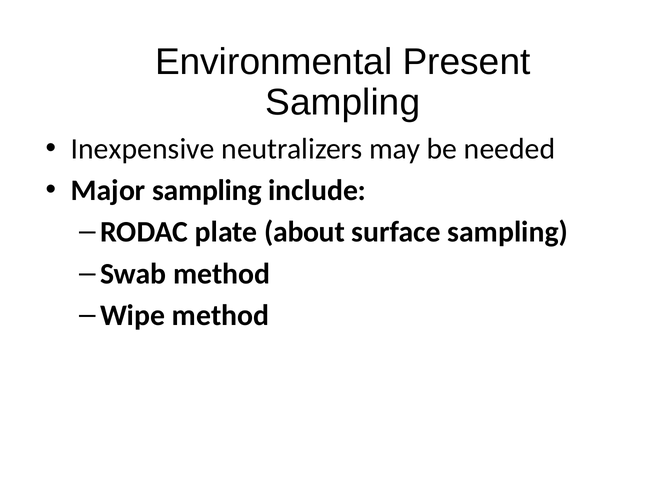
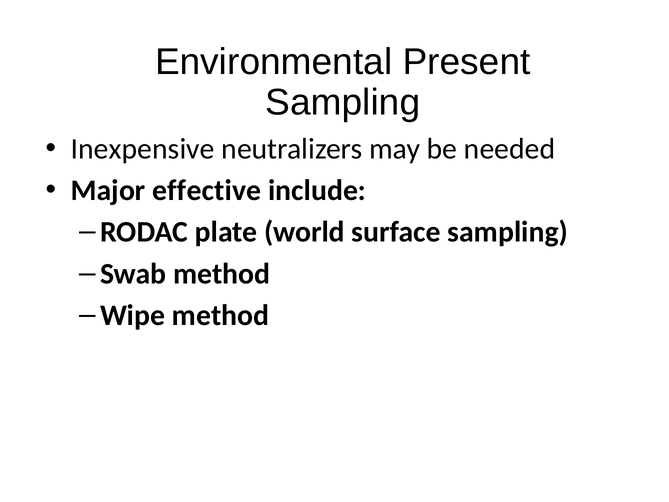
Major sampling: sampling -> effective
about: about -> world
